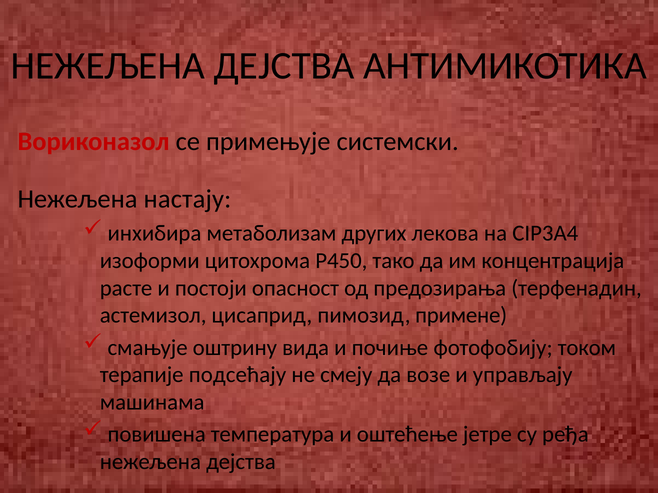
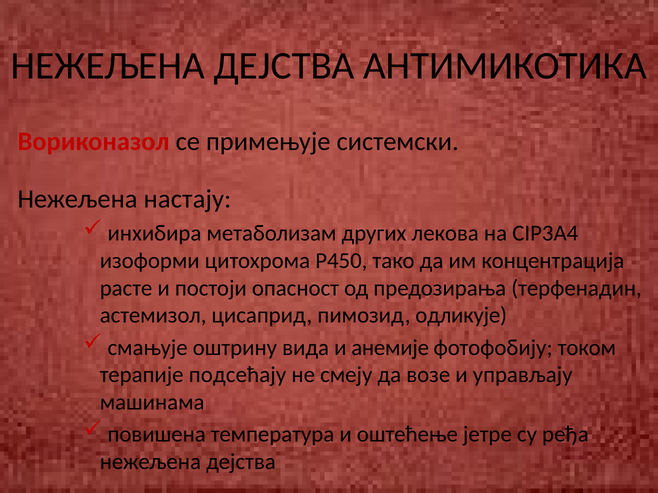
примене: примене -> одликује
почиње: почиње -> анемије
